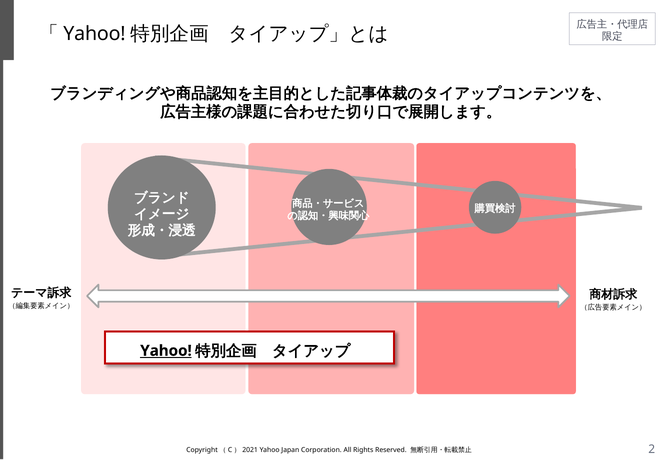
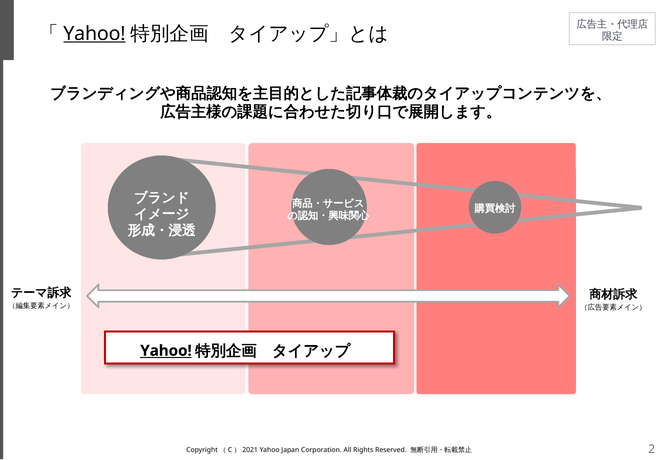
Yahoo at (94, 34) underline: none -> present
